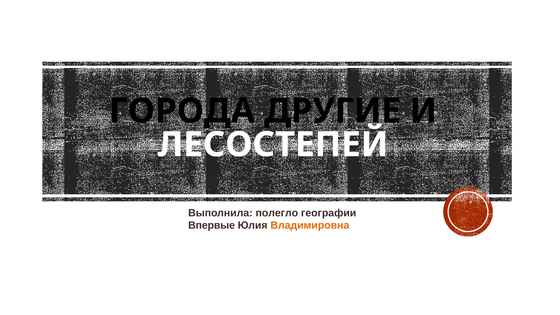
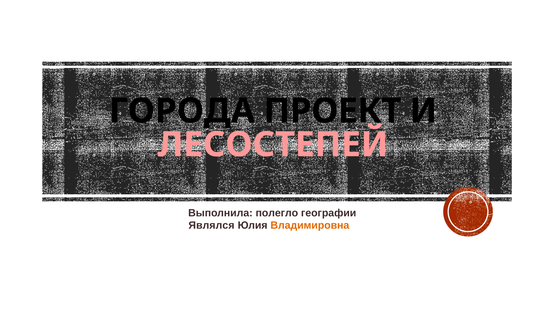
ДРУГИЕ: ДРУГИЕ -> ПРОЕКТ
ЛЕСОСТЕПЕЙ colour: white -> pink
Впервые: Впервые -> Являлся
